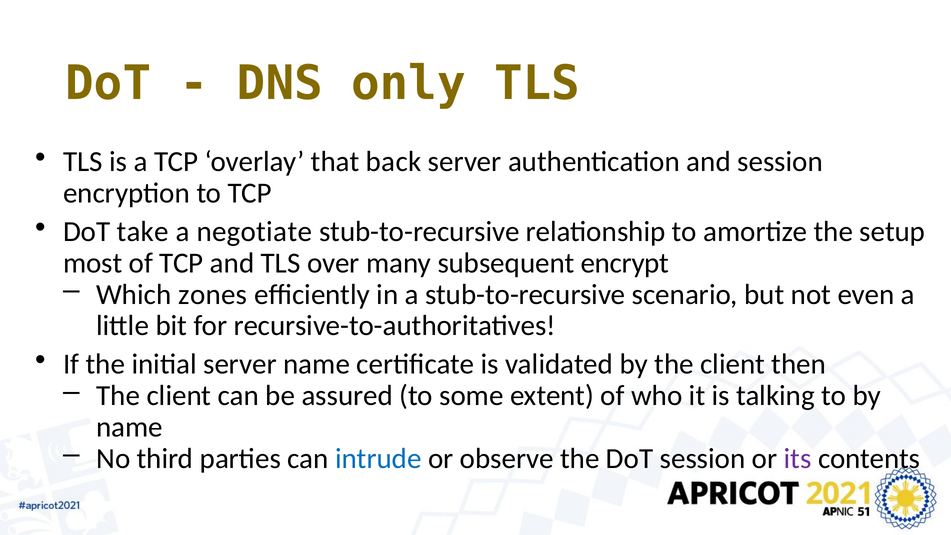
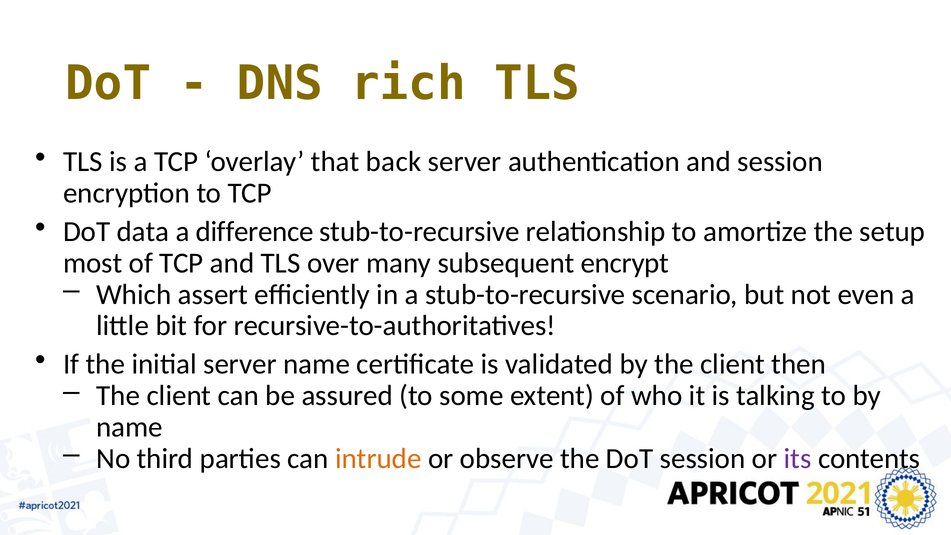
only: only -> rich
take: take -> data
negotiate: negotiate -> difference
zones: zones -> assert
intrude colour: blue -> orange
